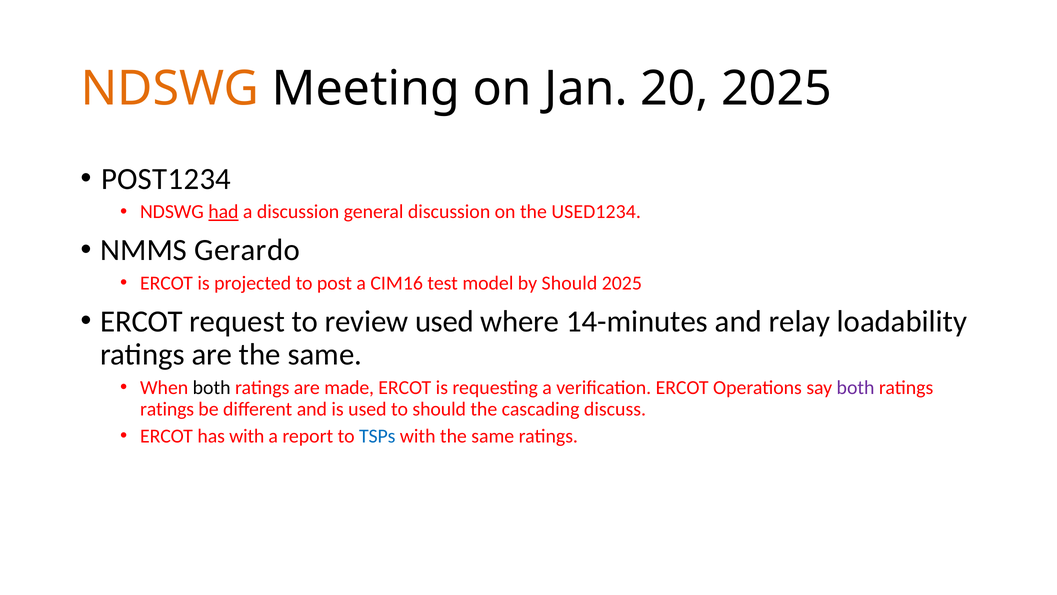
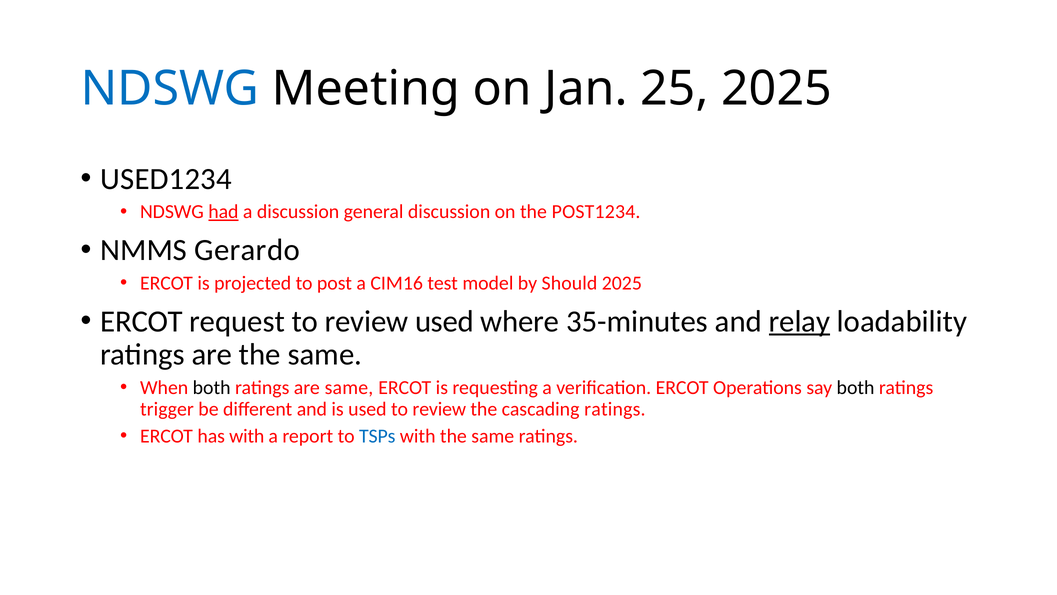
NDSWG at (170, 89) colour: orange -> blue
20: 20 -> 25
POST1234: POST1234 -> USED1234
USED1234: USED1234 -> POST1234
14-minutes: 14-minutes -> 35-minutes
relay underline: none -> present
are made: made -> same
both at (856, 387) colour: purple -> black
ratings at (167, 409): ratings -> trigger
used to should: should -> review
cascading discuss: discuss -> ratings
